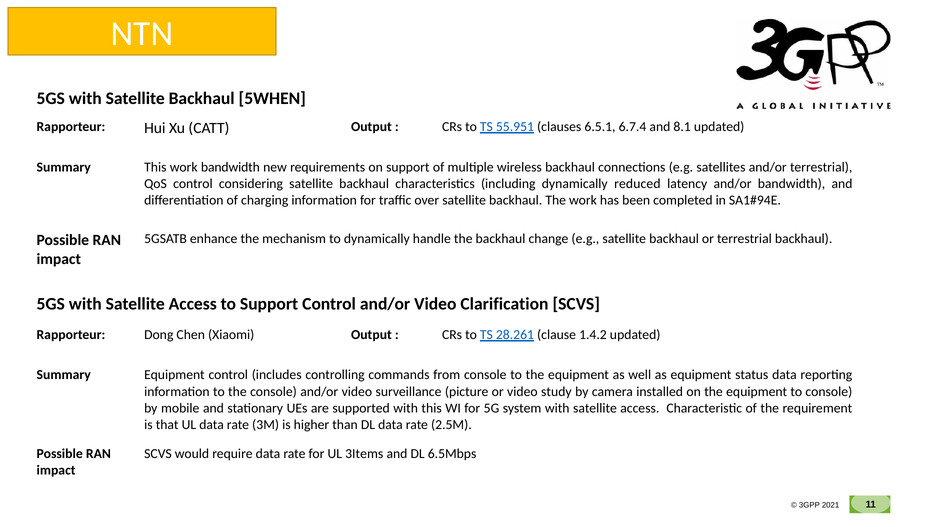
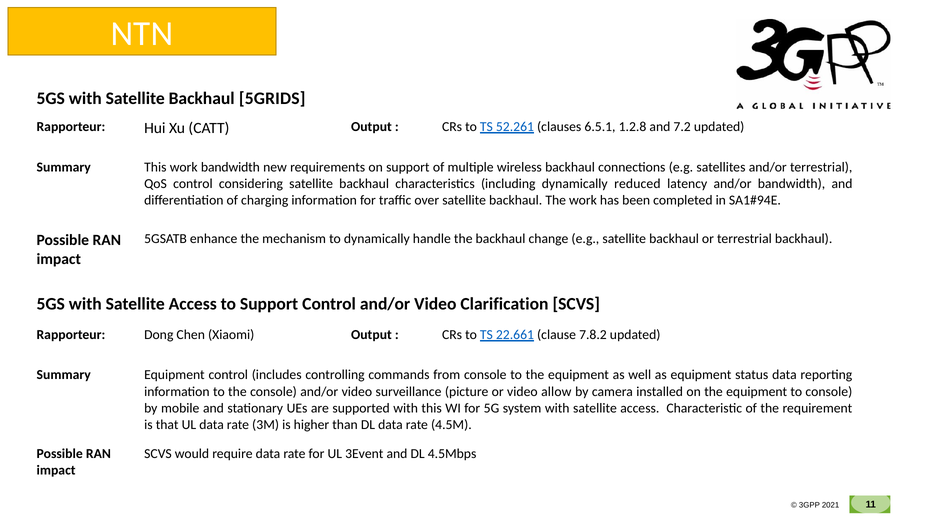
5WHEN: 5WHEN -> 5GRIDS
55.951: 55.951 -> 52.261
6.7.4: 6.7.4 -> 1.2.8
8.1: 8.1 -> 7.2
28.261: 28.261 -> 22.661
1.4.2: 1.4.2 -> 7.8.2
study: study -> allow
2.5M: 2.5M -> 4.5M
3Items: 3Items -> 3Event
6.5Mbps: 6.5Mbps -> 4.5Mbps
